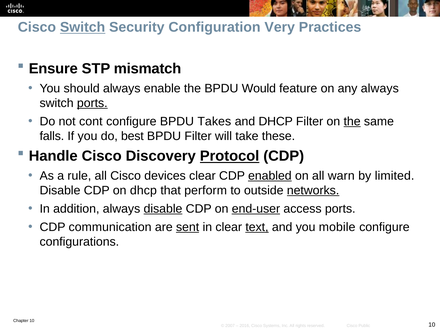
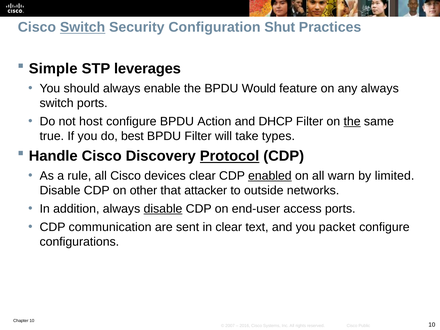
Very: Very -> Shut
Ensure: Ensure -> Simple
mismatch: mismatch -> leverages
ports at (92, 103) underline: present -> none
cont: cont -> host
Takes: Takes -> Action
falls: falls -> true
these: these -> types
on dhcp: dhcp -> other
perform: perform -> attacker
networks underline: present -> none
end-user underline: present -> none
sent underline: present -> none
text underline: present -> none
mobile: mobile -> packet
